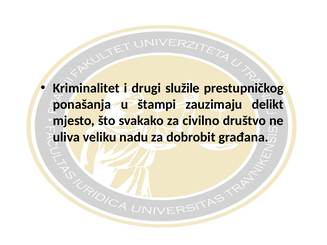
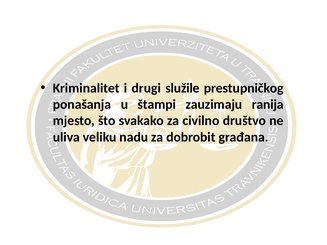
delikt: delikt -> ranija
